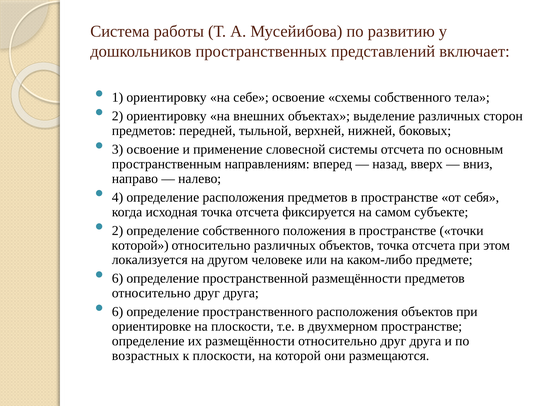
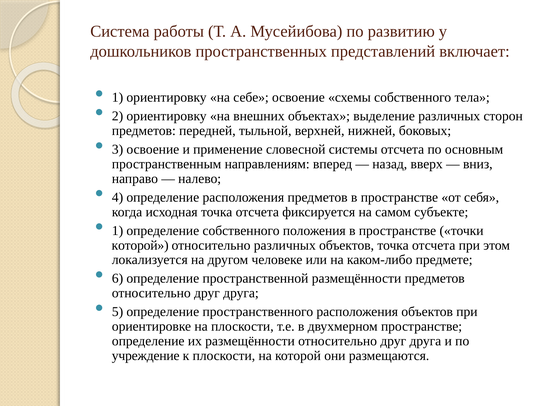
2 at (118, 230): 2 -> 1
6 at (118, 312): 6 -> 5
возрастных: возрастных -> учреждение
